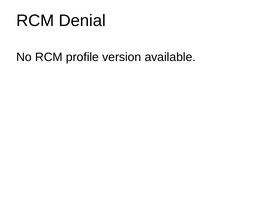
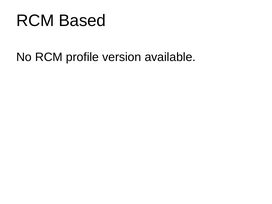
Denial: Denial -> Based
